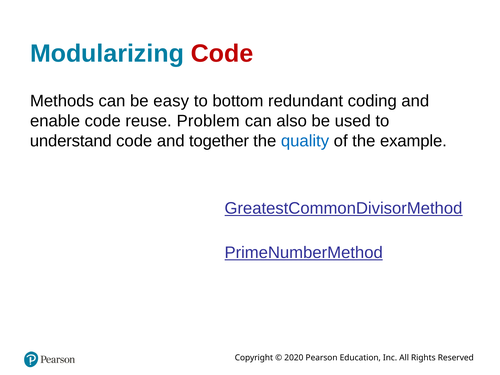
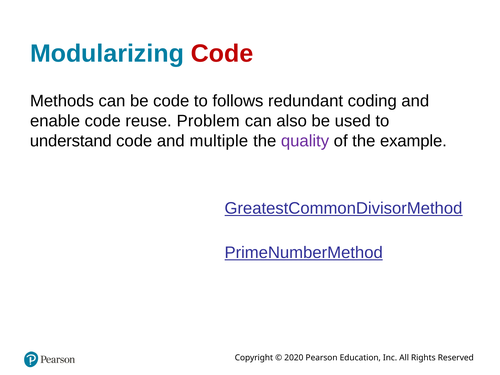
be easy: easy -> code
bottom: bottom -> follows
together: together -> multiple
quality colour: blue -> purple
